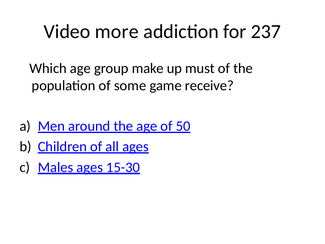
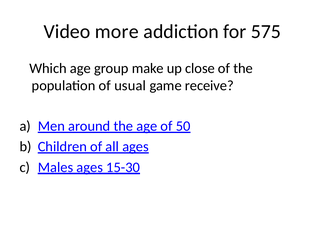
237: 237 -> 575
must: must -> close
some: some -> usual
